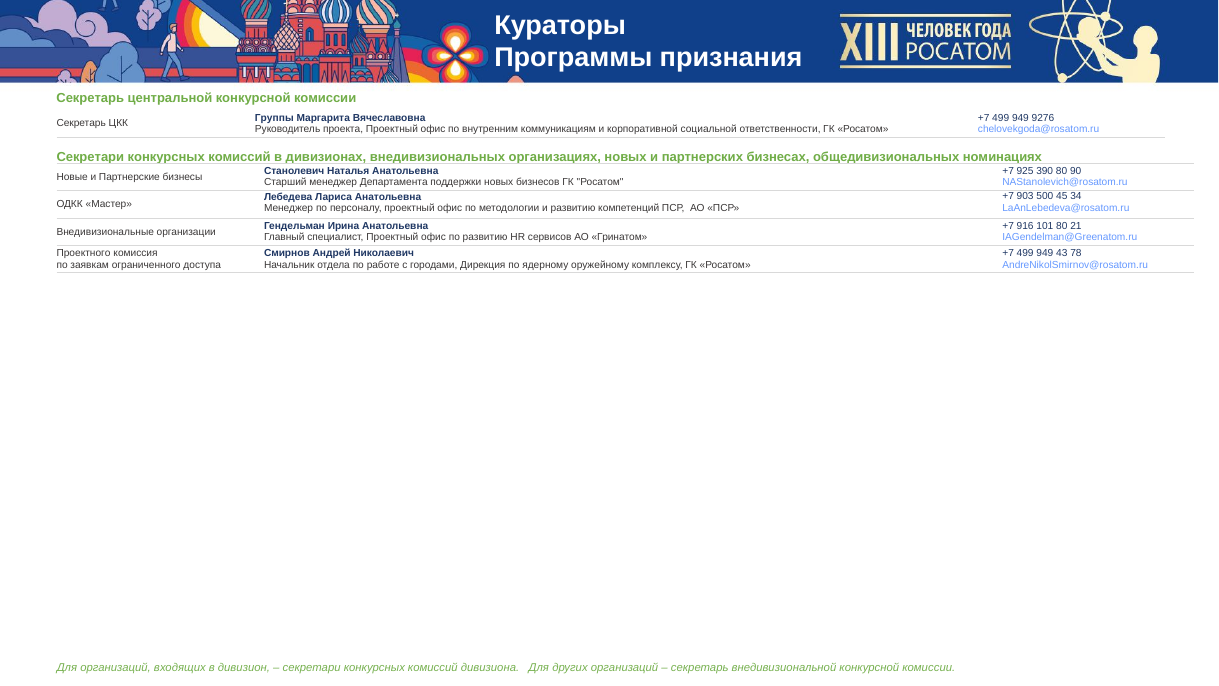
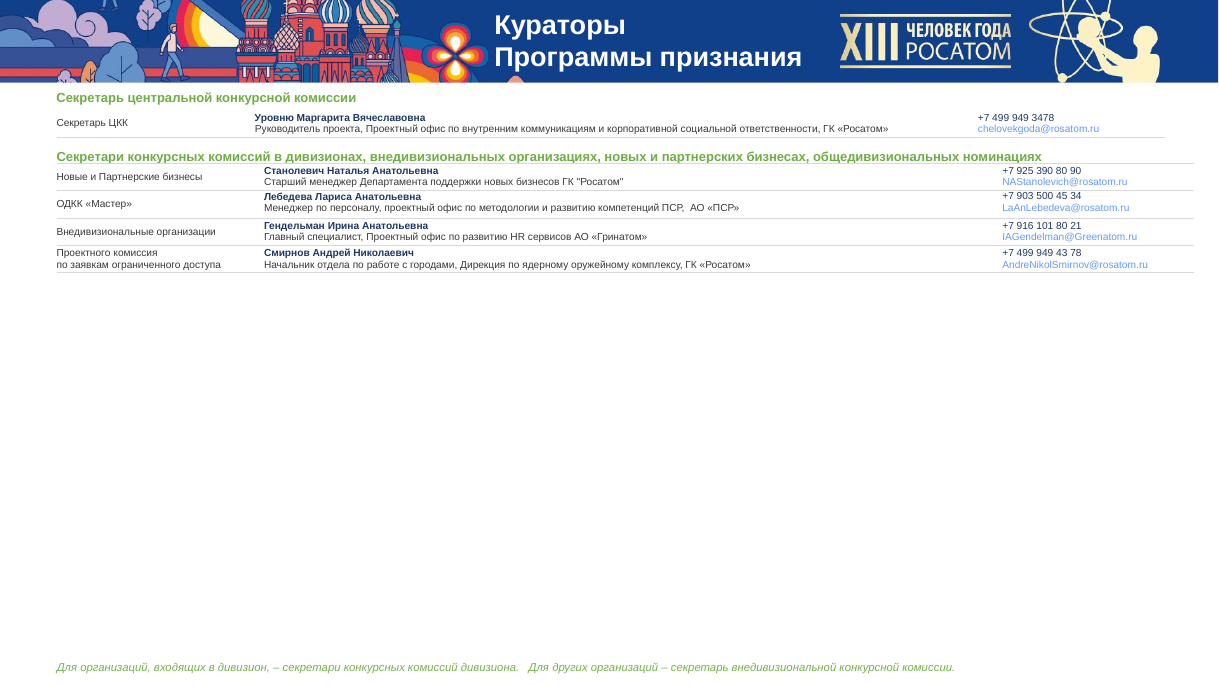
Группы: Группы -> Уровню
9276: 9276 -> 3478
